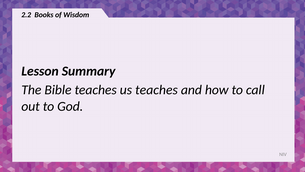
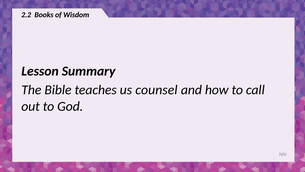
us teaches: teaches -> counsel
